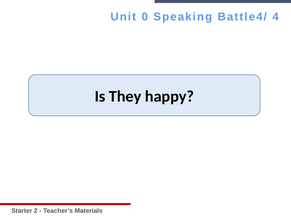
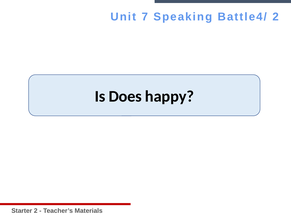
0: 0 -> 7
Battle4/ 4: 4 -> 2
They: They -> Does
